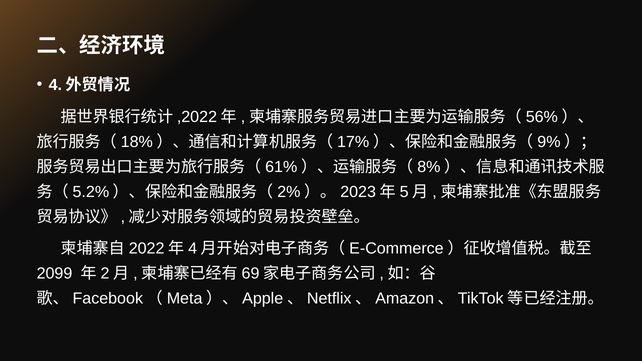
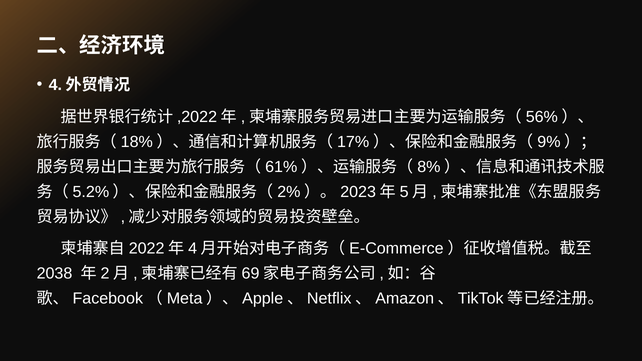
2099: 2099 -> 2038
